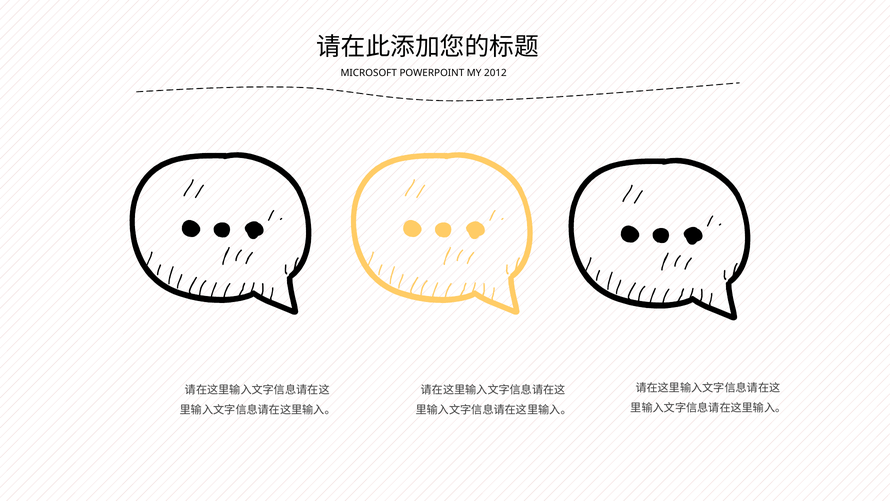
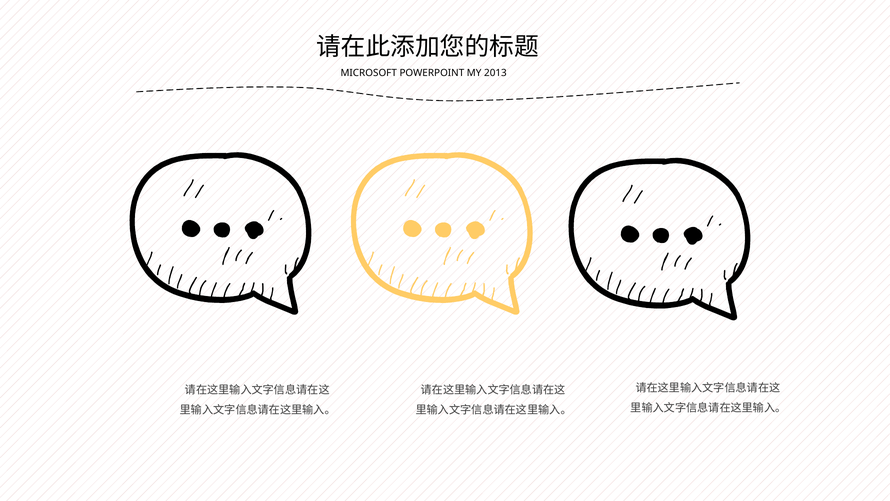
2012: 2012 -> 2013
